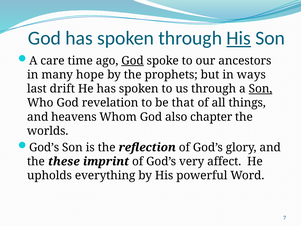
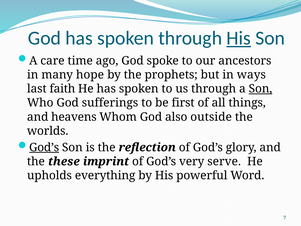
God at (133, 61) underline: present -> none
drift: drift -> faith
revelation: revelation -> sufferings
that: that -> first
chapter: chapter -> outside
God’s at (44, 147) underline: none -> present
affect: affect -> serve
